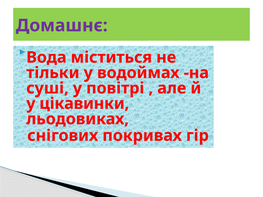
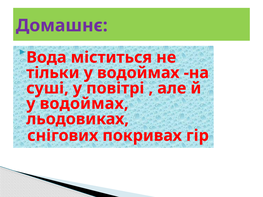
цікавинки at (84, 104): цікавинки -> водоймах
